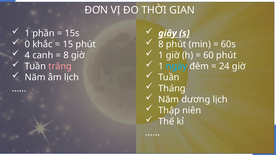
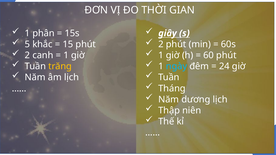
0: 0 -> 5
8 at (161, 44): 8 -> 2
4 at (27, 55): 4 -> 2
8 at (66, 55): 8 -> 1
trăng colour: pink -> yellow
